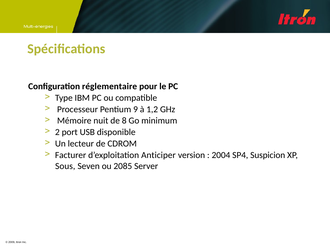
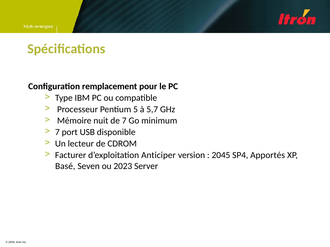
réglementaire: réglementaire -> remplacement
9: 9 -> 5
1,2: 1,2 -> 5,7
de 8: 8 -> 7
2 at (57, 132): 2 -> 7
2004: 2004 -> 2045
Suspicion: Suspicion -> Apportés
Sous: Sous -> Basé
2085: 2085 -> 2023
